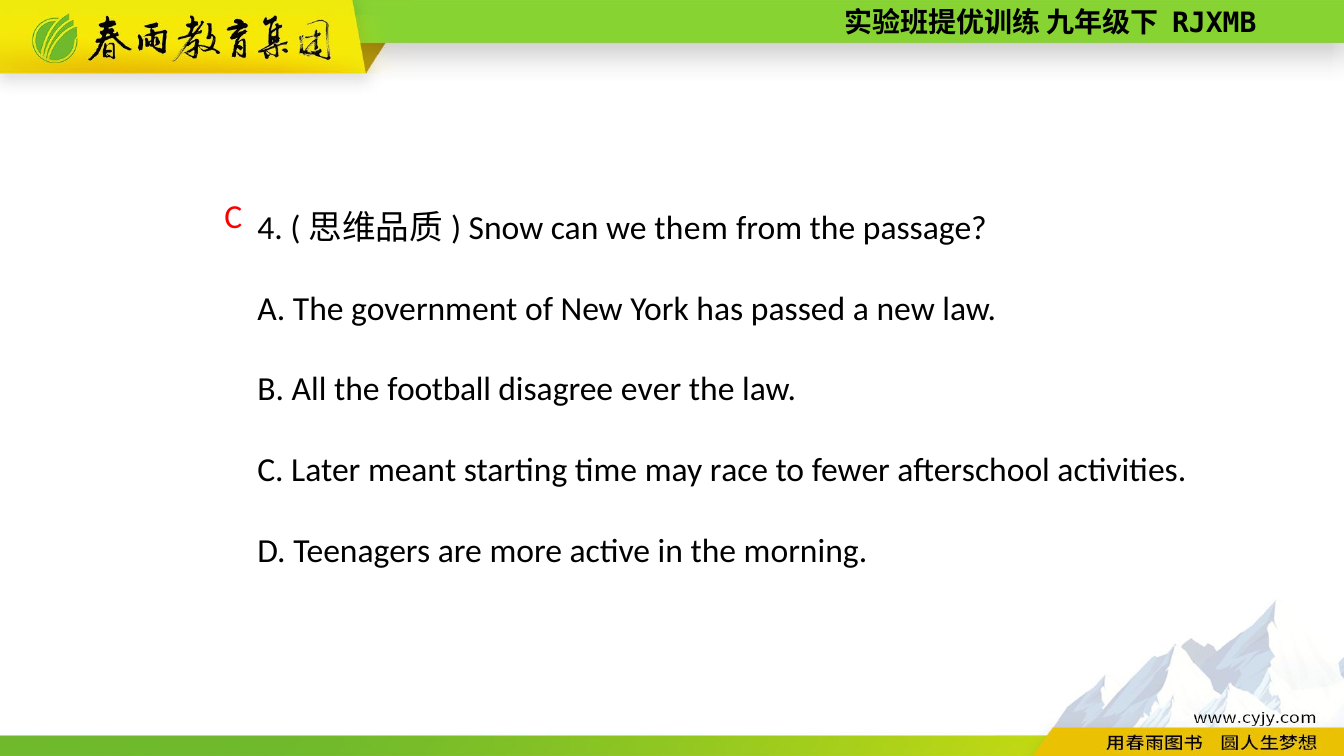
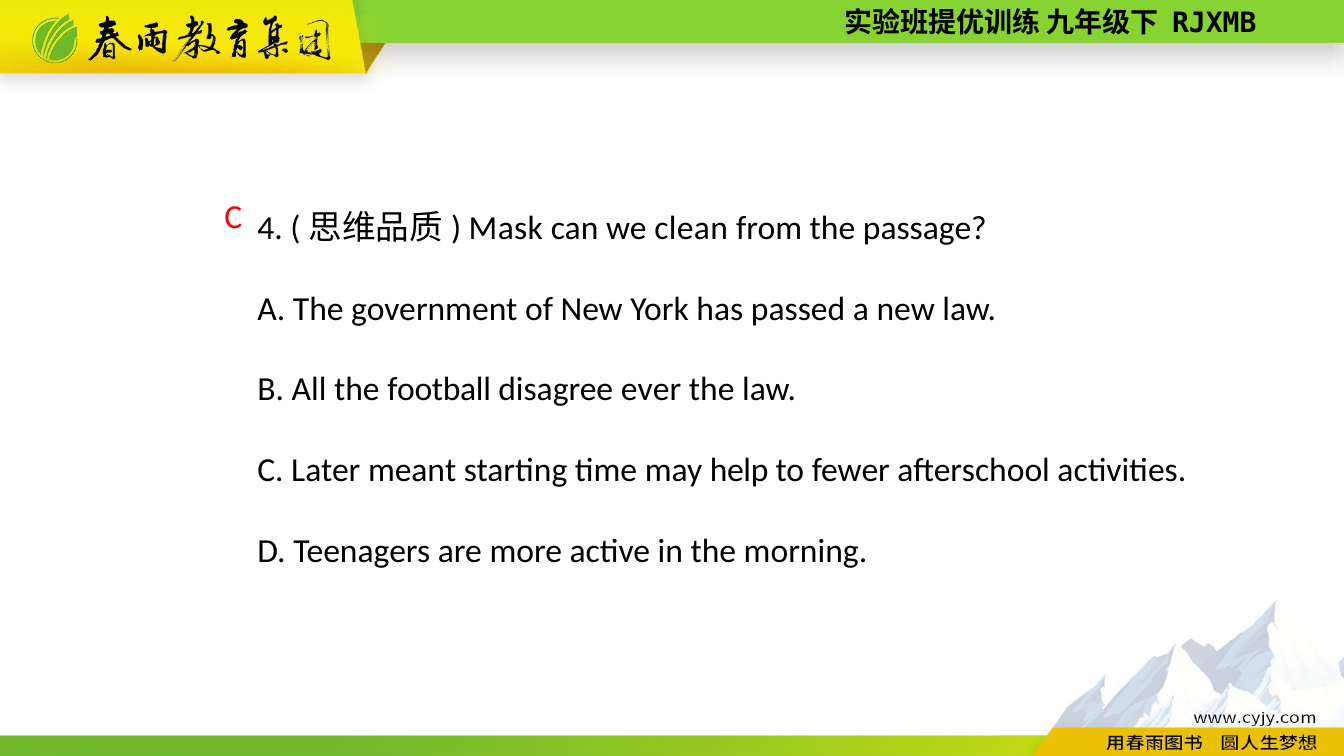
Snow: Snow -> Mask
them: them -> clean
race: race -> help
